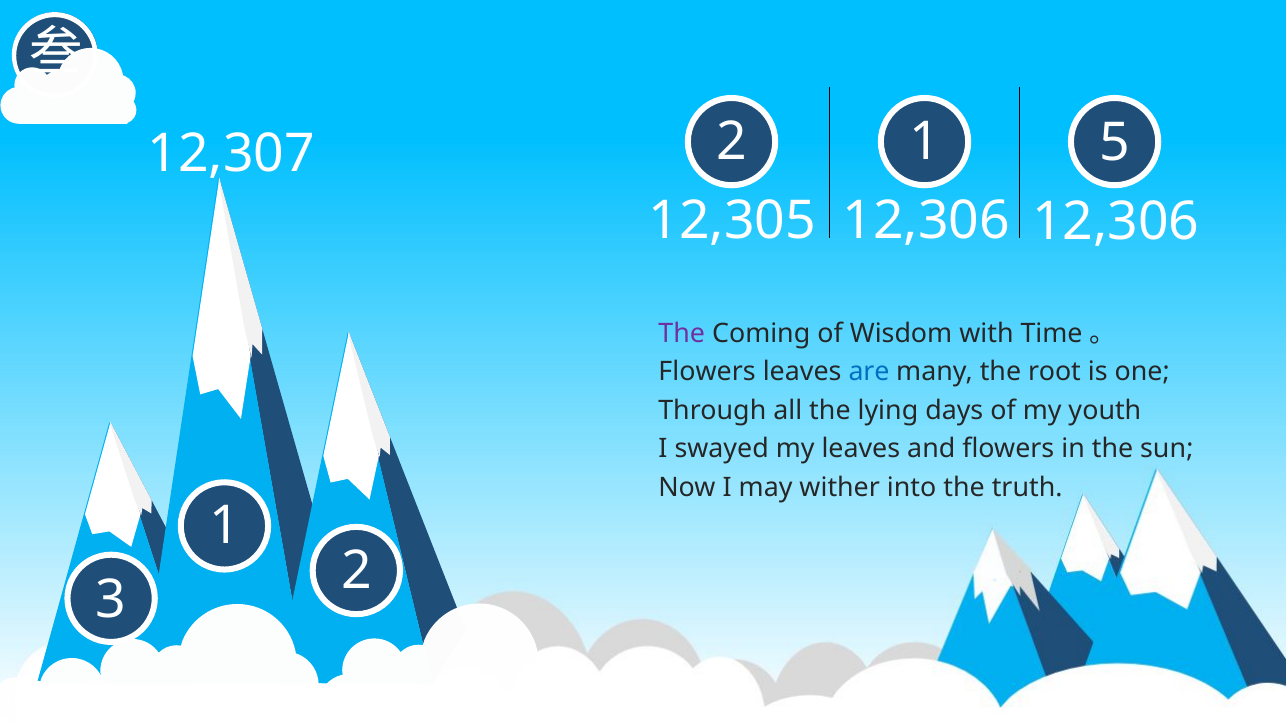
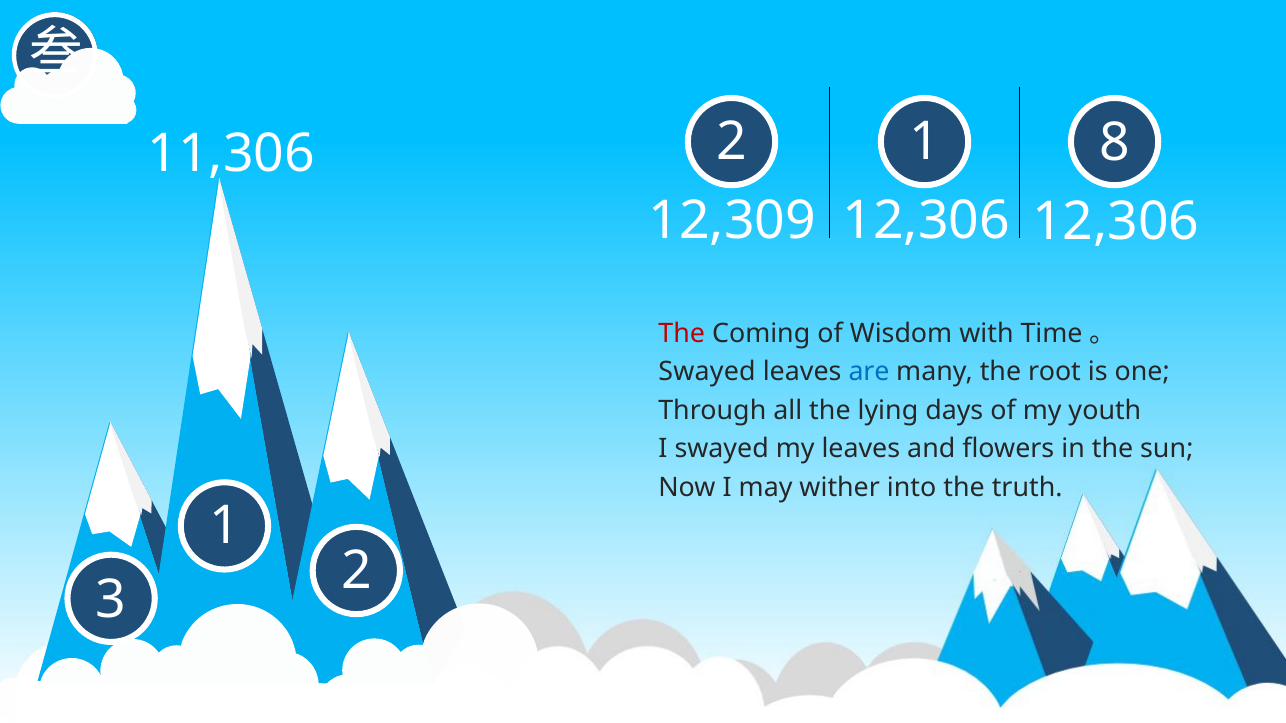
5: 5 -> 8
12,307: 12,307 -> 11,306
12,305: 12,305 -> 12,309
The at (682, 334) colour: purple -> red
Flowers at (707, 372): Flowers -> Swayed
